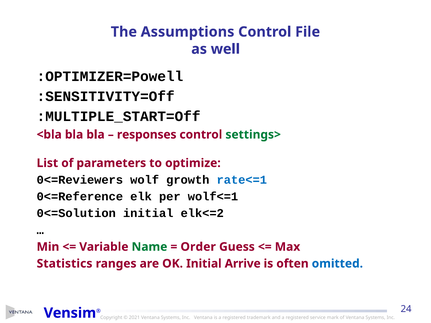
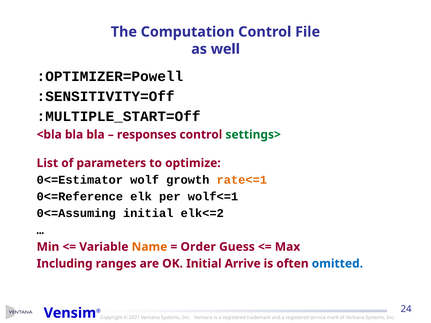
Assumptions: Assumptions -> Computation
0<=Reviewers: 0<=Reviewers -> 0<=Estimator
rate<=1 colour: blue -> orange
0<=Solution: 0<=Solution -> 0<=Assuming
Name colour: green -> orange
Statistics: Statistics -> Including
